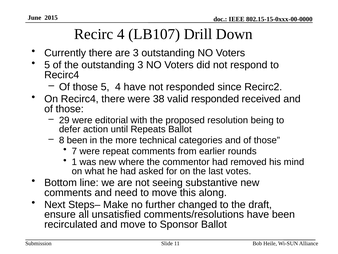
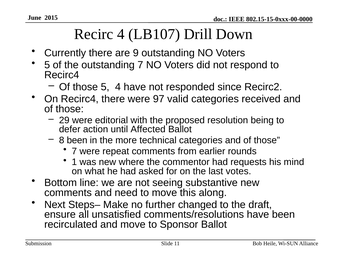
are 3: 3 -> 9
outstanding 3: 3 -> 7
38: 38 -> 97
valid responded: responded -> categories
Repeats: Repeats -> Affected
removed: removed -> requests
